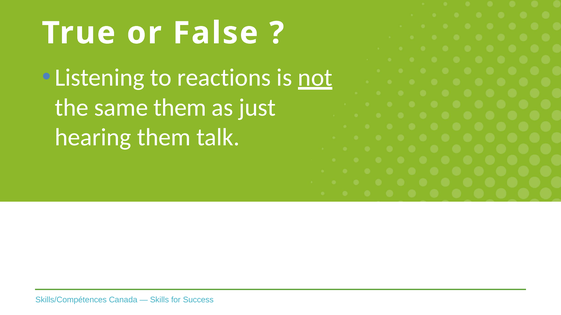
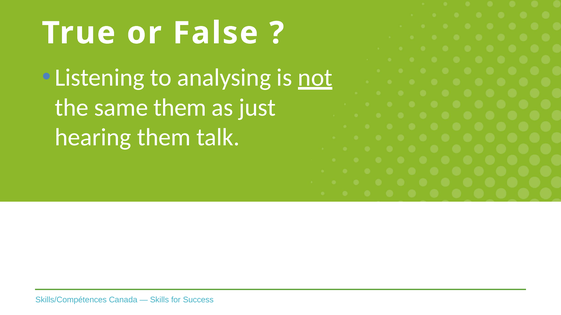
reactions: reactions -> analysing
